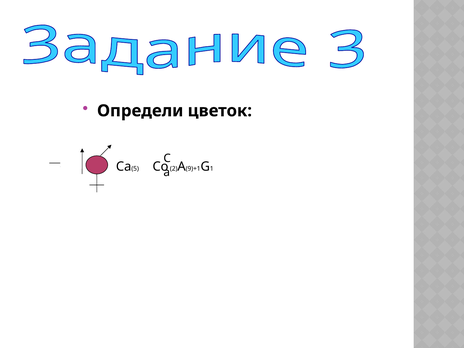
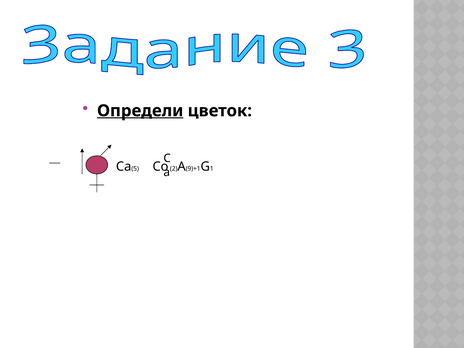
Определи underline: none -> present
